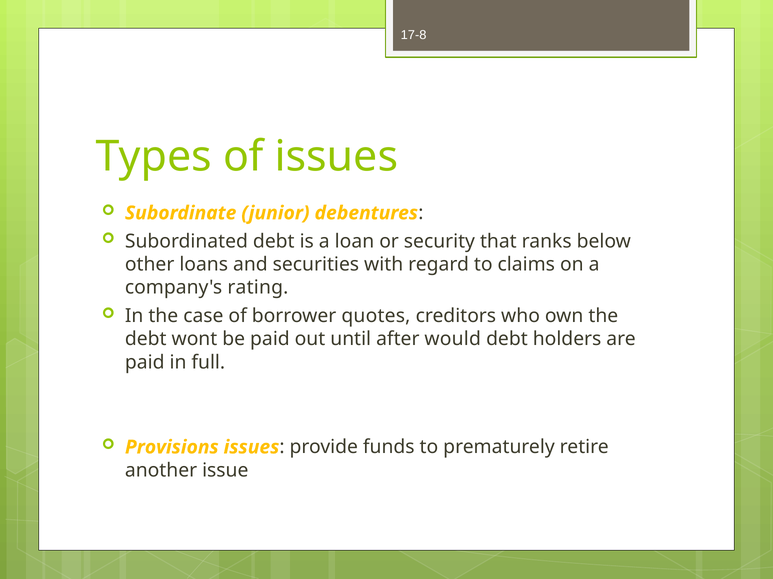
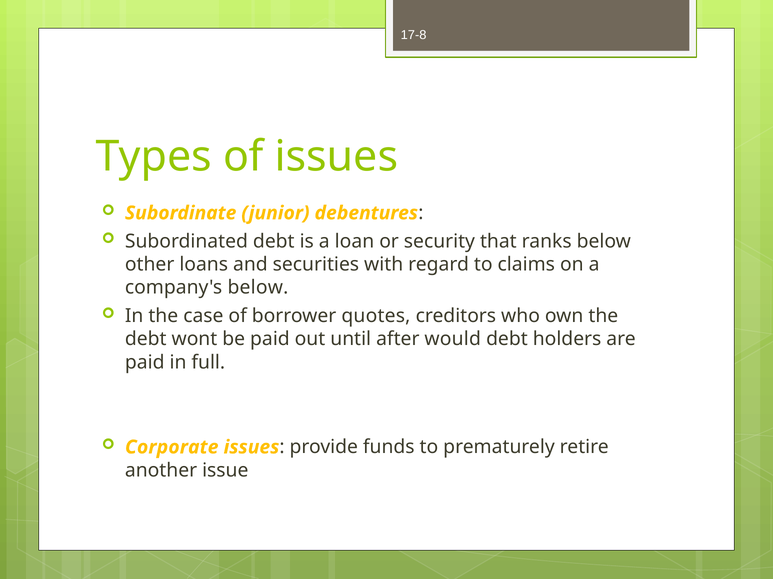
company's rating: rating -> below
Provisions: Provisions -> Corporate
